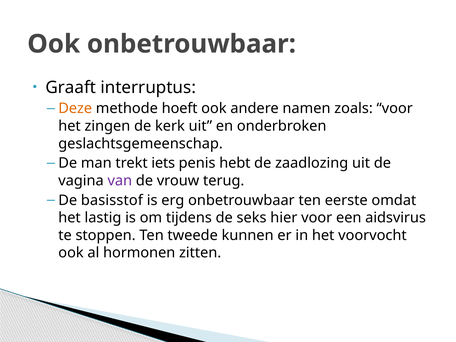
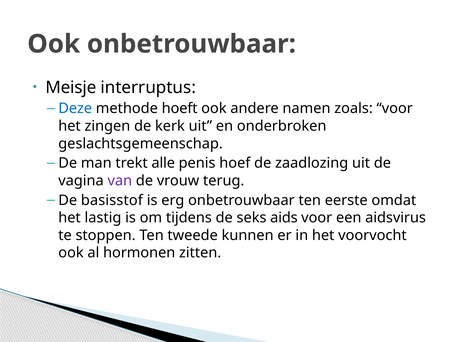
Graaft: Graaft -> Meisje
Deze colour: orange -> blue
iets: iets -> alle
hebt: hebt -> hoef
hier: hier -> aids
